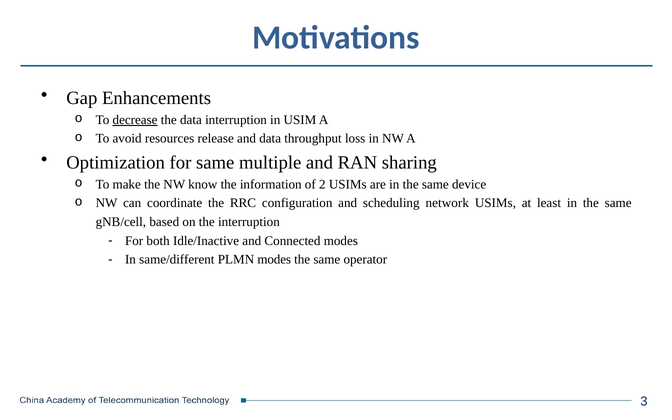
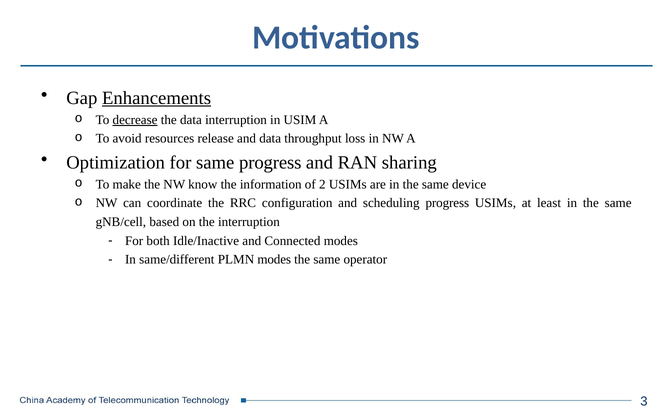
Enhancements underline: none -> present
same multiple: multiple -> progress
scheduling network: network -> progress
